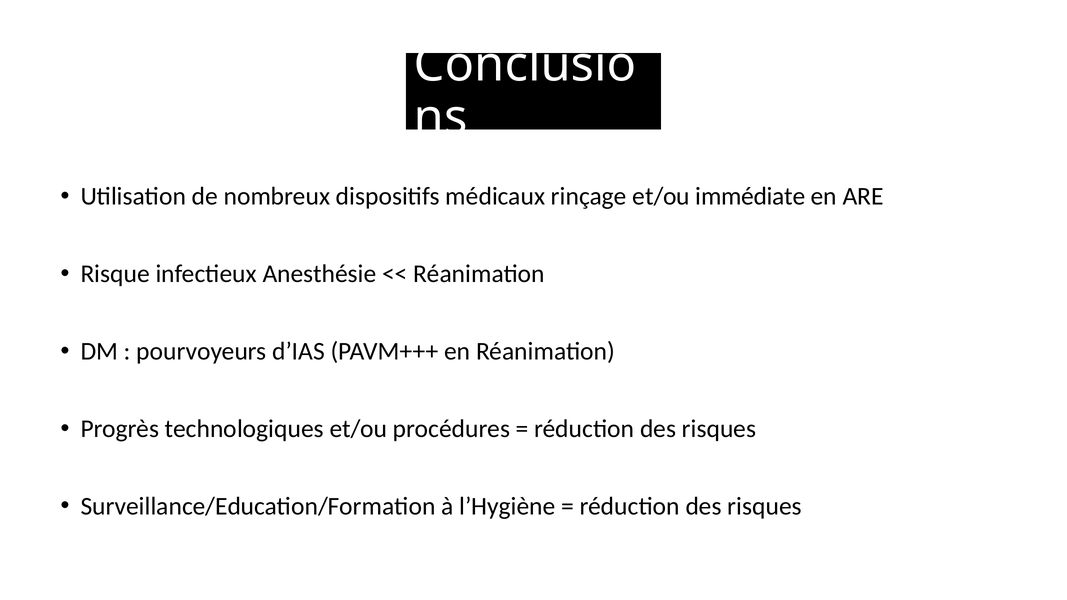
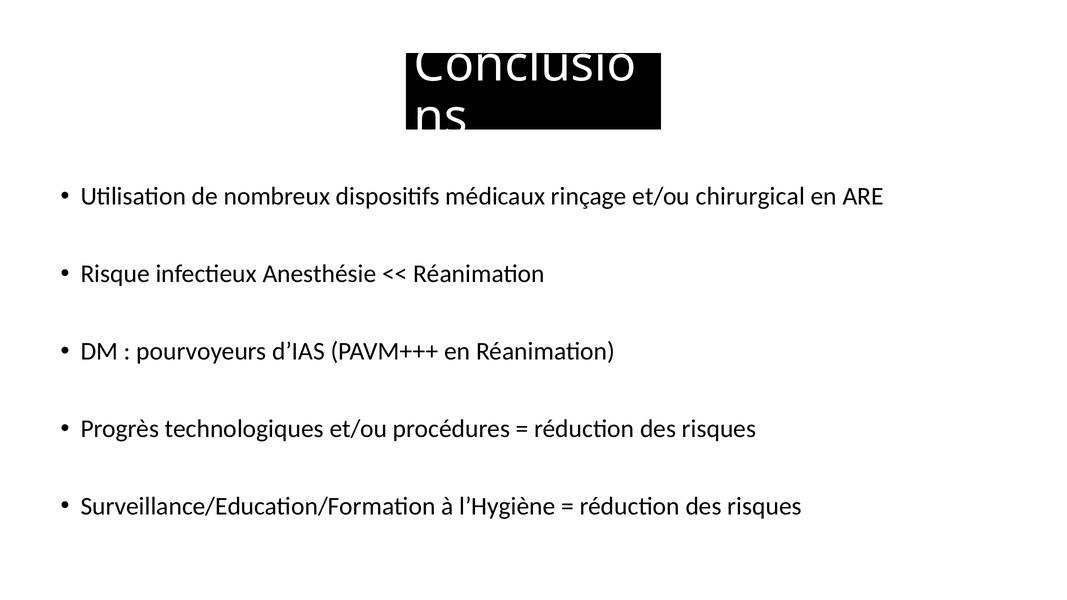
immédiate: immédiate -> chirurgical
